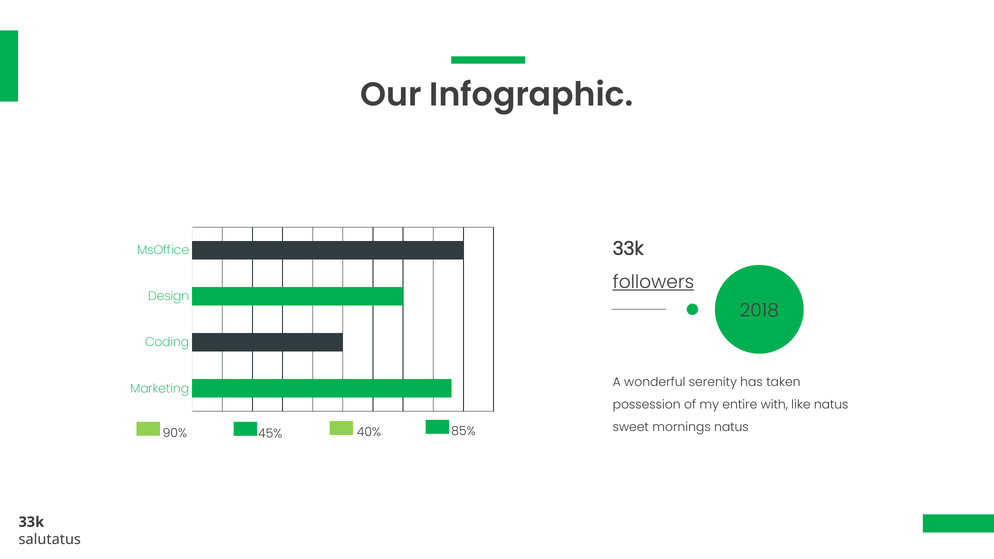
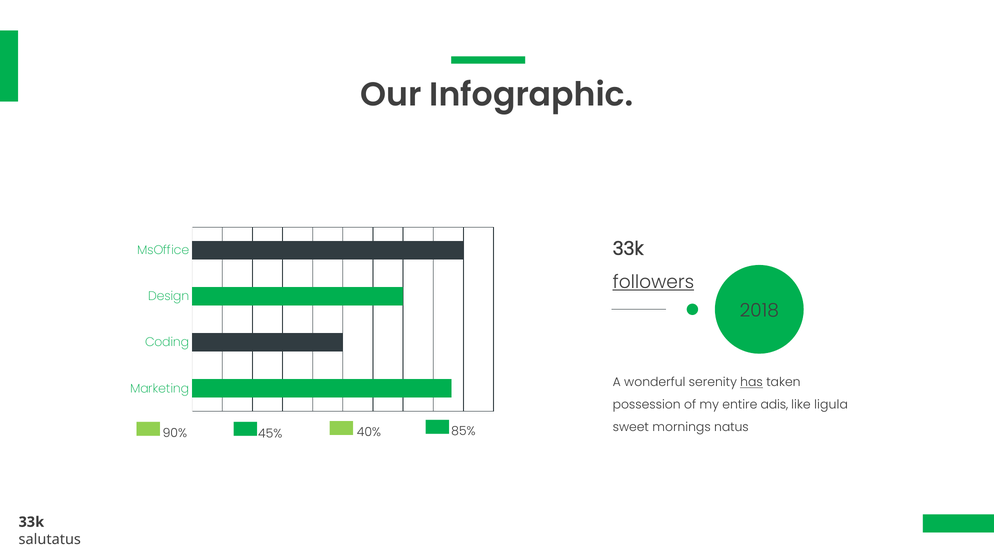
has underline: none -> present
with: with -> adis
like natus: natus -> ligula
